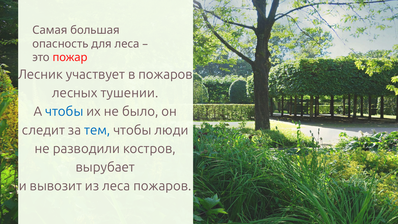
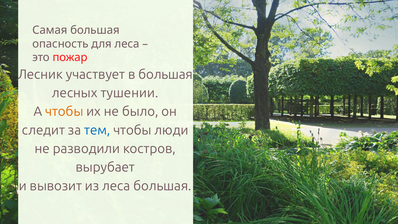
в пожаров: пожаров -> большая
чтобы at (64, 112) colour: blue -> orange
леса пожаров: пожаров -> большая
